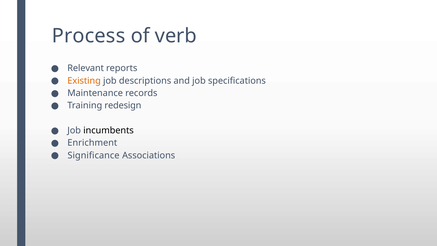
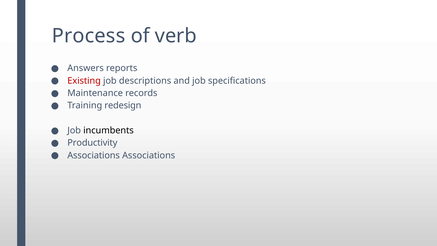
Relevant: Relevant -> Answers
Existing colour: orange -> red
Enrichment: Enrichment -> Productivity
Significance at (94, 155): Significance -> Associations
